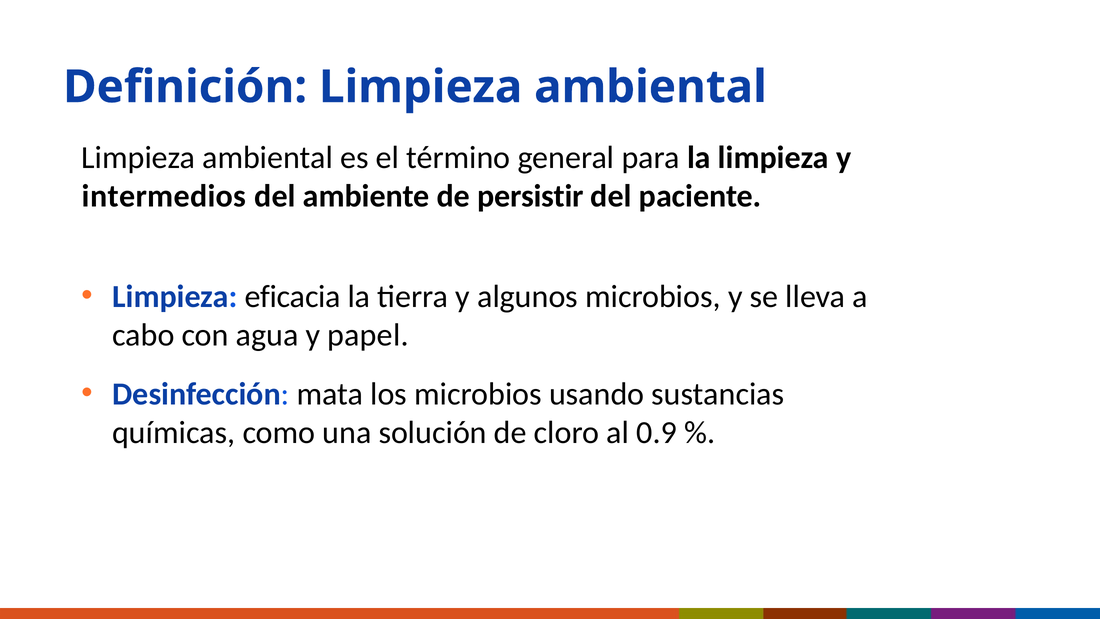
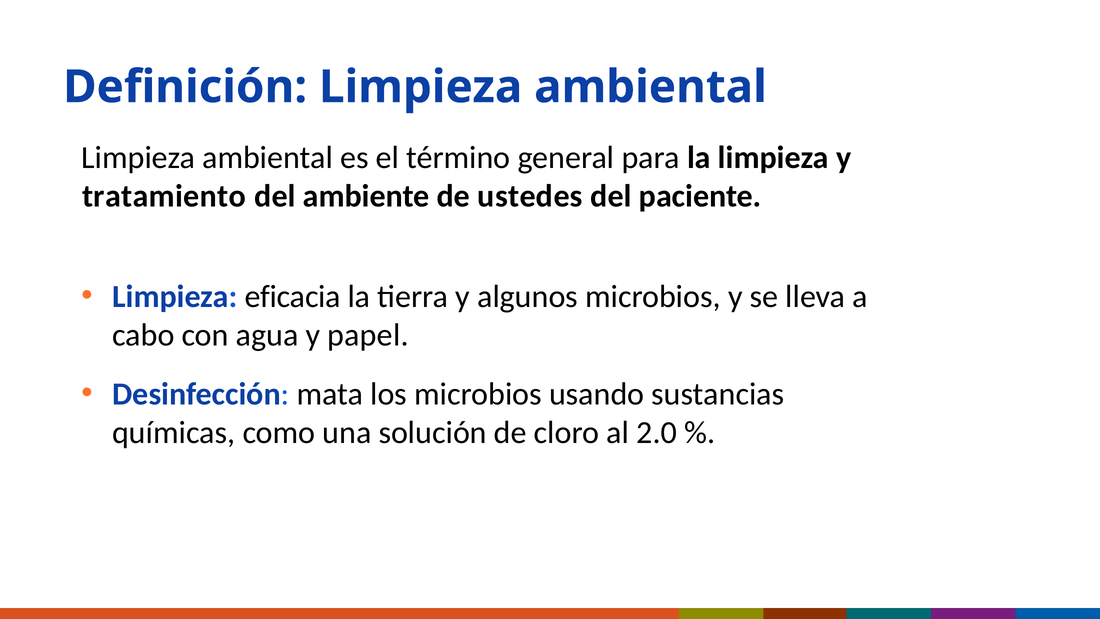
intermedios: intermedios -> tratamiento
persistir: persistir -> ustedes
0.9: 0.9 -> 2.0
